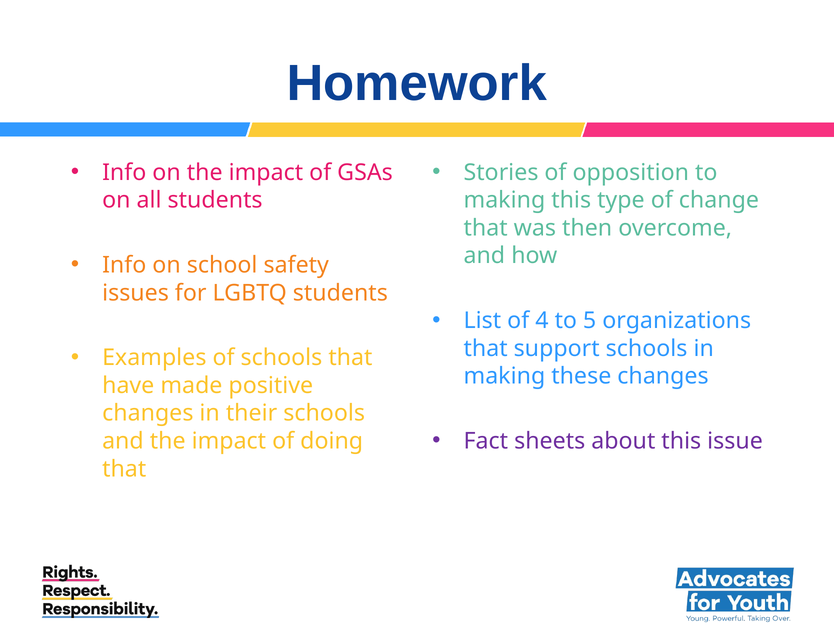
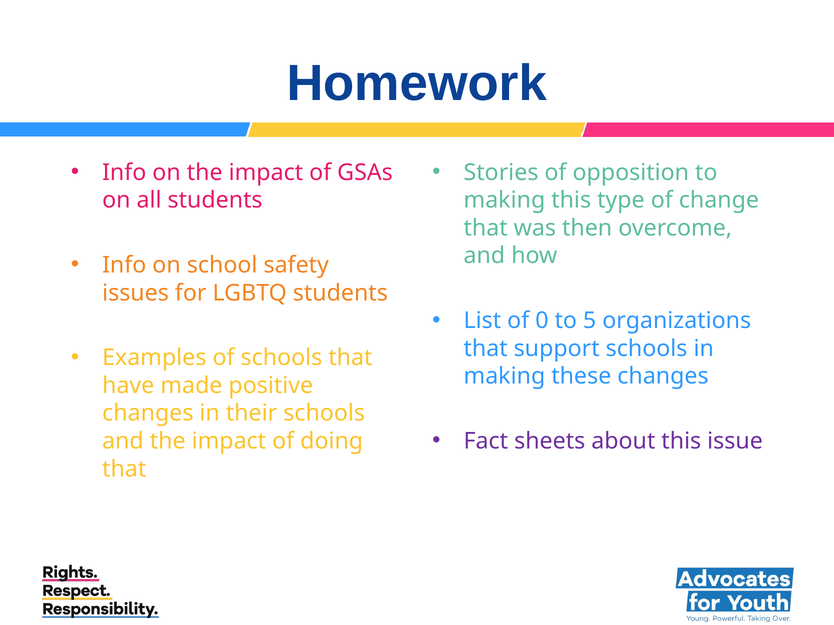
4: 4 -> 0
